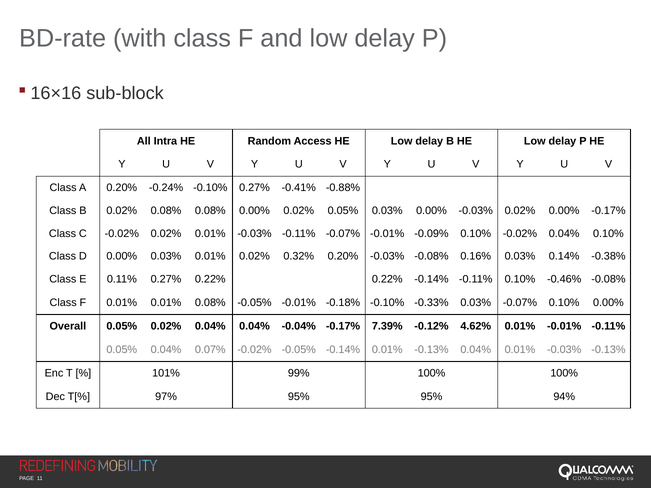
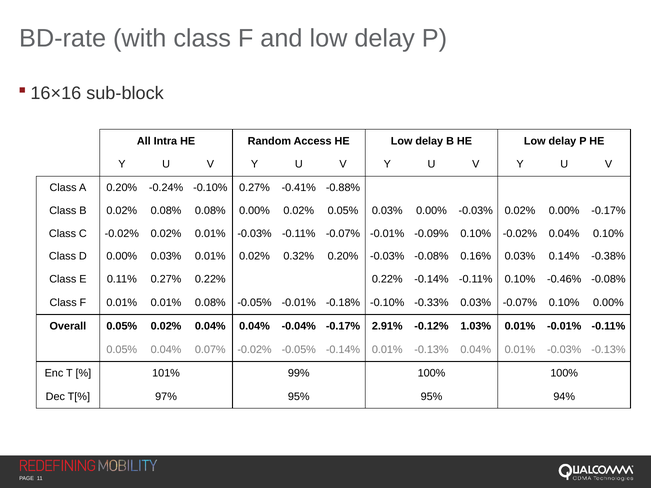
7.39%: 7.39% -> 2.91%
4.62%: 4.62% -> 1.03%
